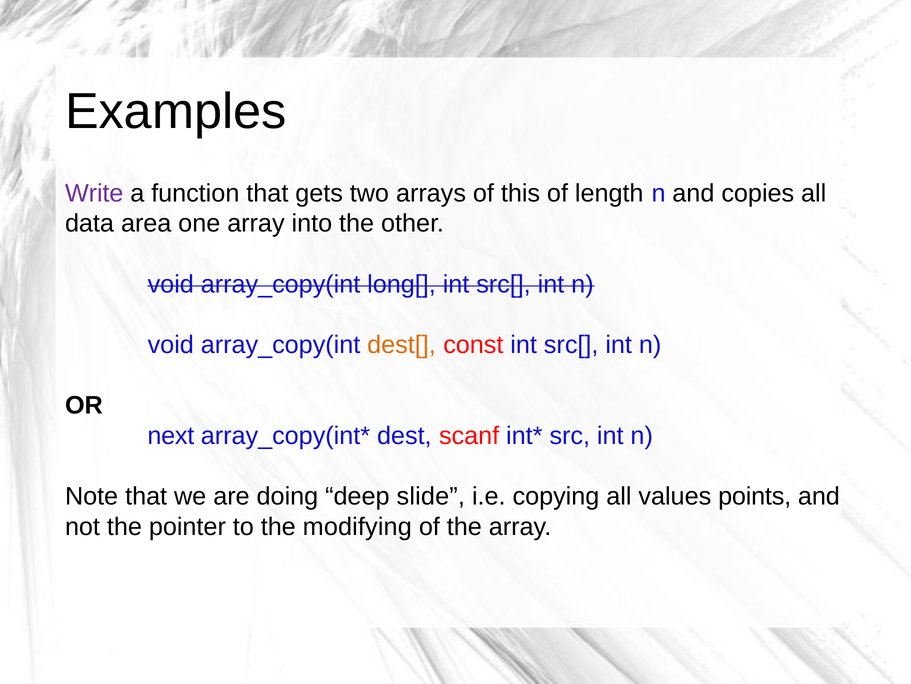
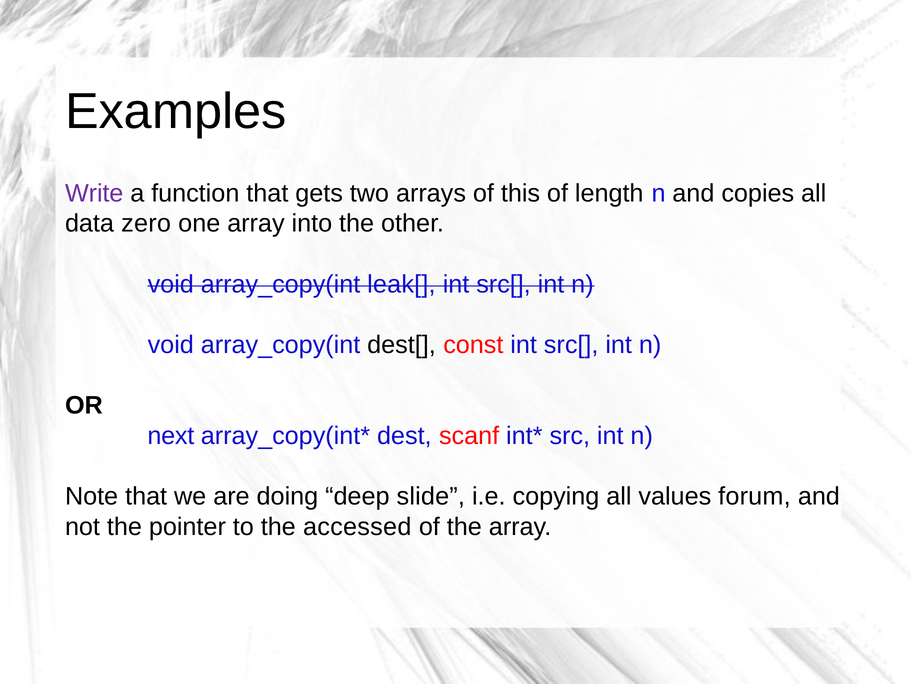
area: area -> zero
long[: long[ -> leak[
dest[ colour: orange -> black
points: points -> forum
modifying: modifying -> accessed
